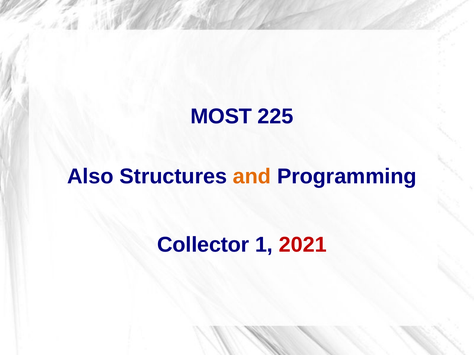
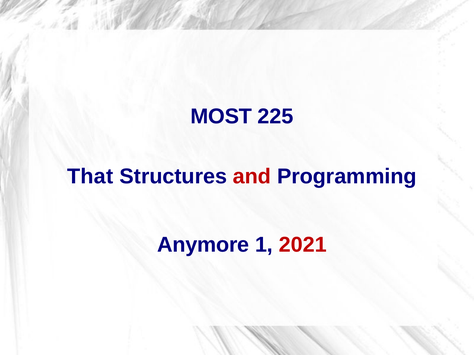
Also: Also -> That
and colour: orange -> red
Collector: Collector -> Anymore
